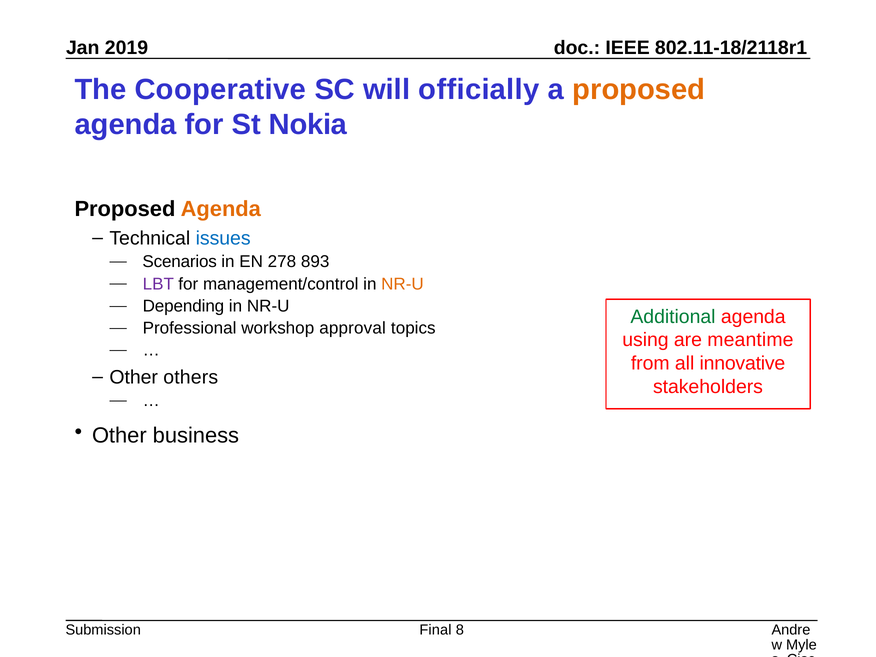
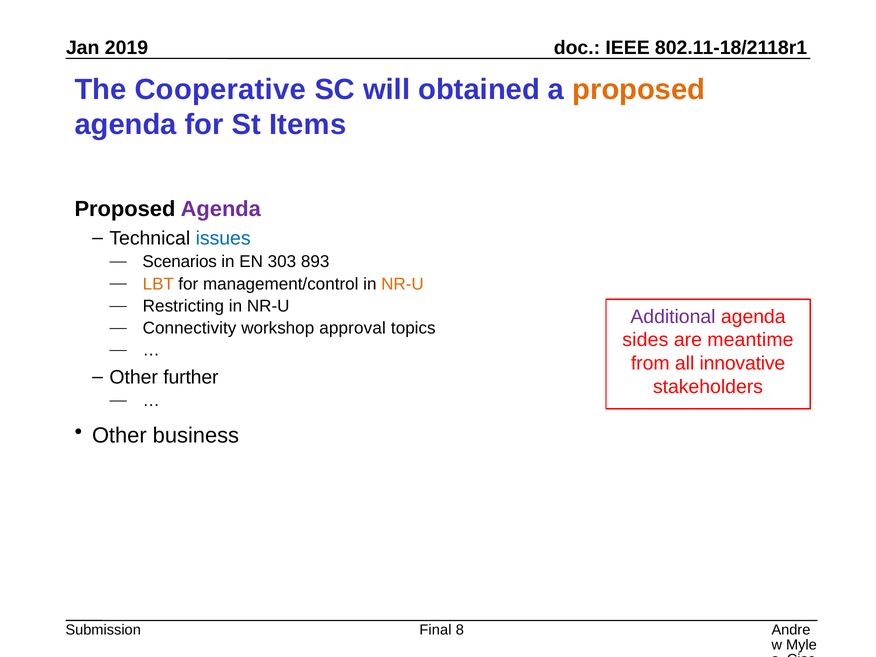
officially: officially -> obtained
Nokia: Nokia -> Items
Agenda at (221, 209) colour: orange -> purple
278: 278 -> 303
LBT colour: purple -> orange
Depending: Depending -> Restricting
Additional colour: green -> purple
Professional: Professional -> Connectivity
using: using -> sides
others: others -> further
